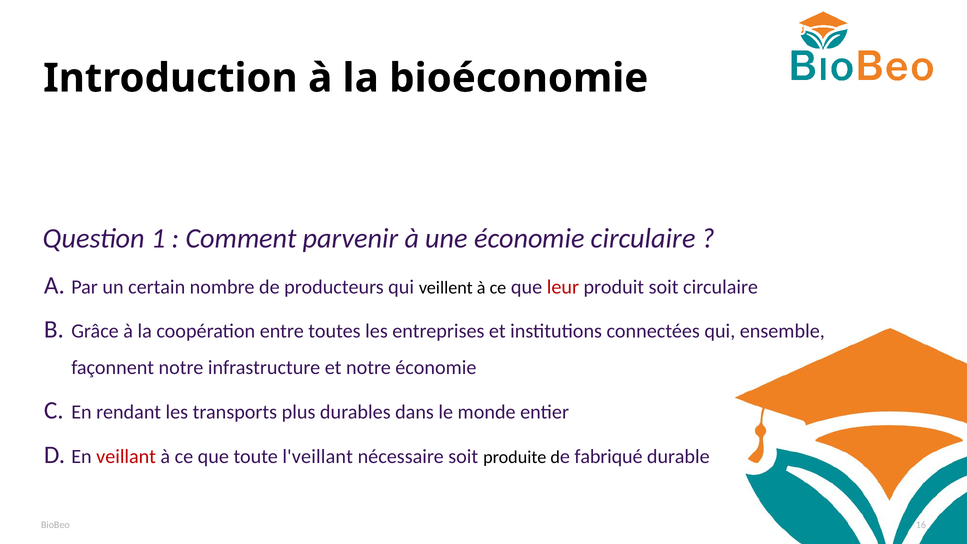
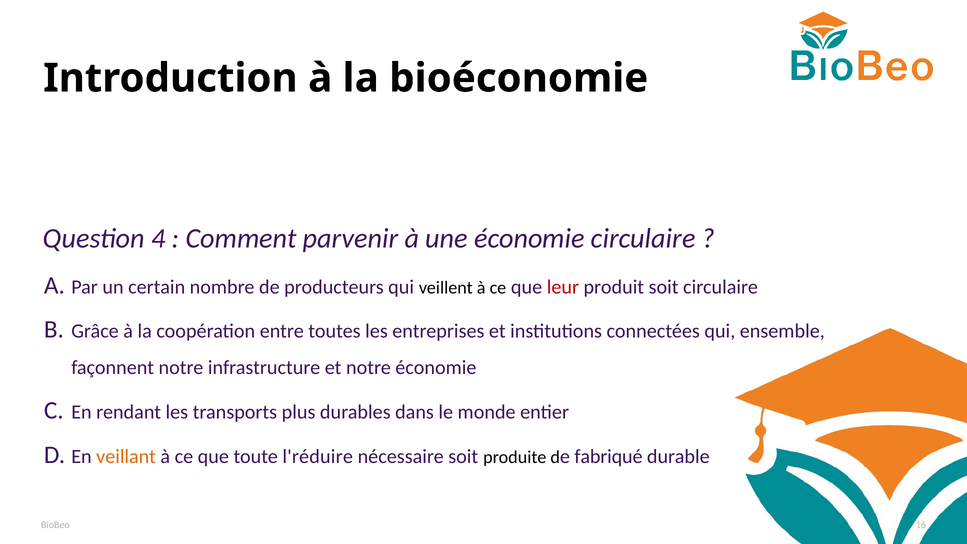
1: 1 -> 4
veillant colour: red -> orange
l'veillant: l'veillant -> l'réduire
